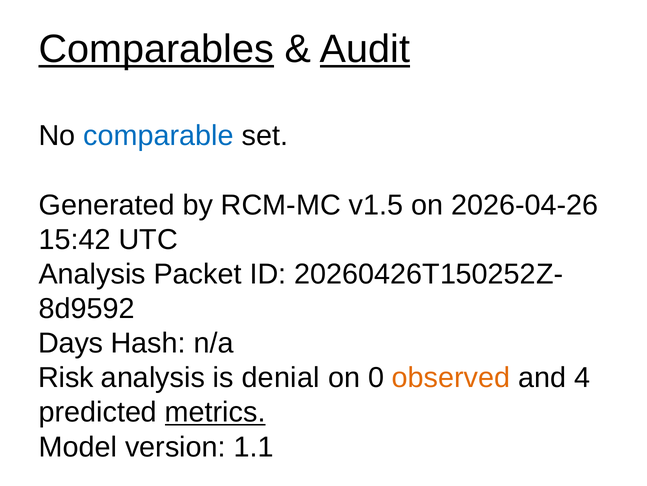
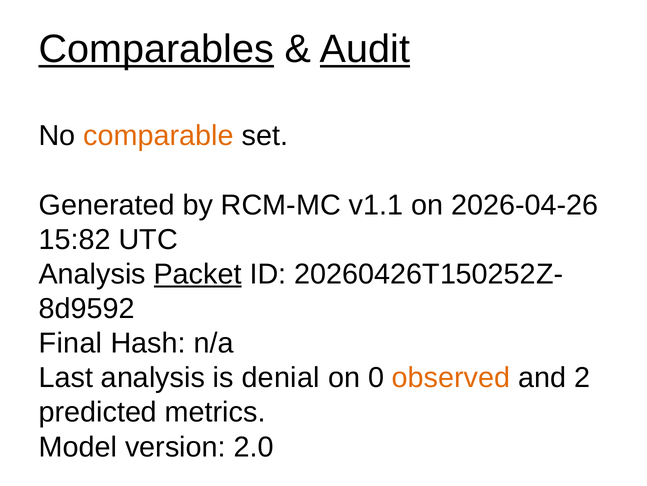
comparable colour: blue -> orange
v1.5: v1.5 -> v1.1
15:42: 15:42 -> 15:82
Packet underline: none -> present
Days: Days -> Final
Risk: Risk -> Last
4: 4 -> 2
metrics underline: present -> none
1.1: 1.1 -> 2.0
